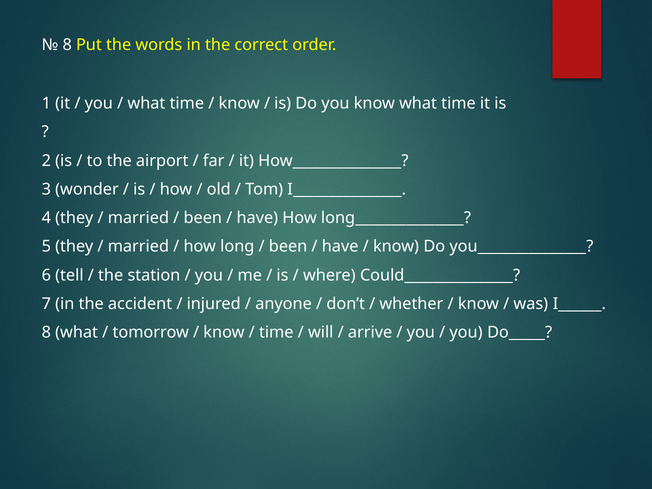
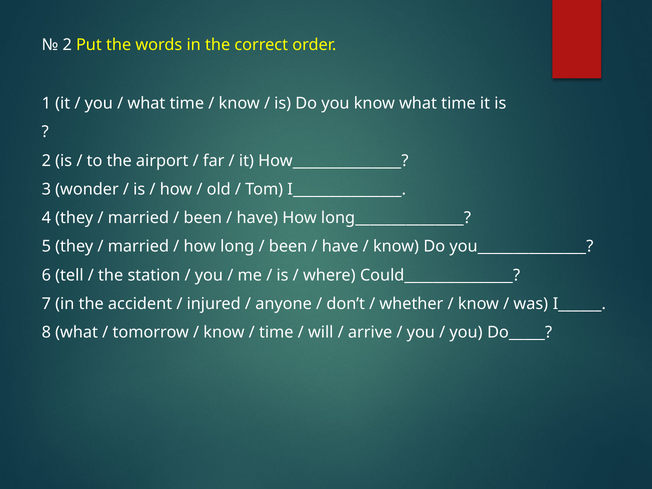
8 at (67, 45): 8 -> 2
